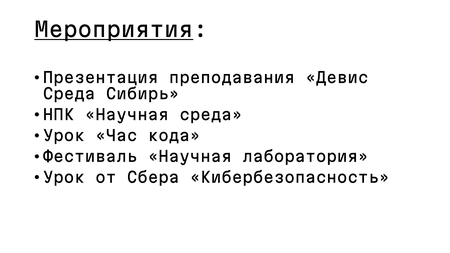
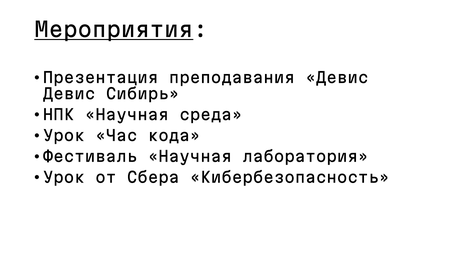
Среда at (69, 94): Среда -> Девис
